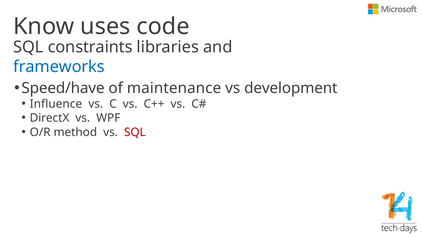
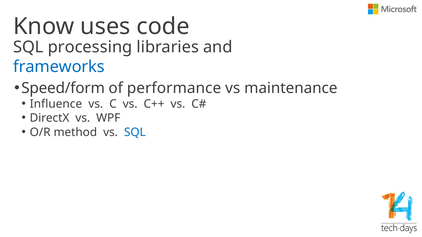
constraints: constraints -> processing
Speed/have: Speed/have -> Speed/form
maintenance: maintenance -> performance
development: development -> maintenance
SQL at (135, 132) colour: red -> blue
